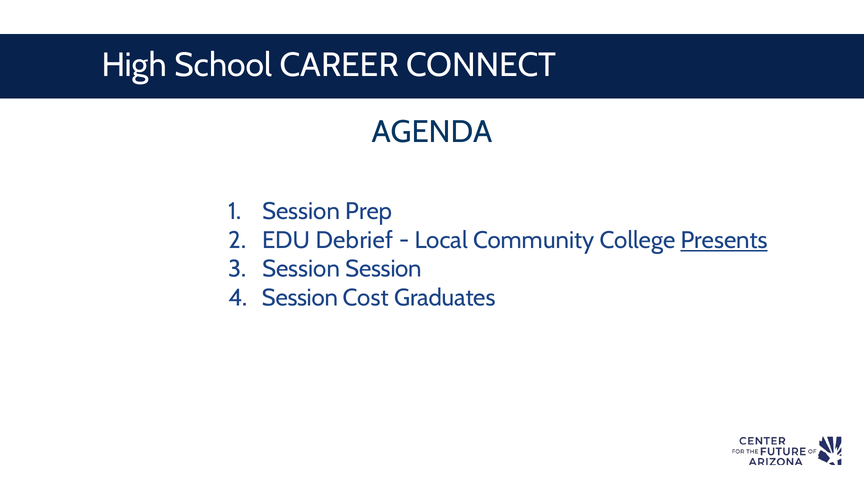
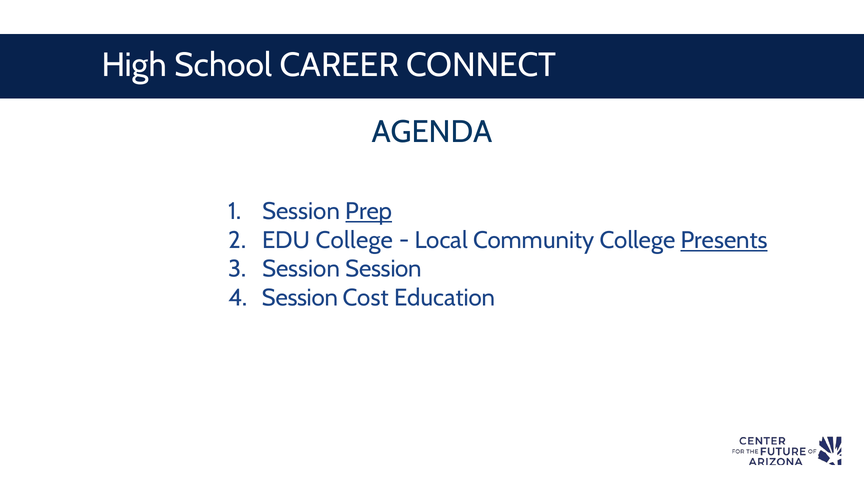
Prep underline: none -> present
EDU Debrief: Debrief -> College
Graduates: Graduates -> Education
